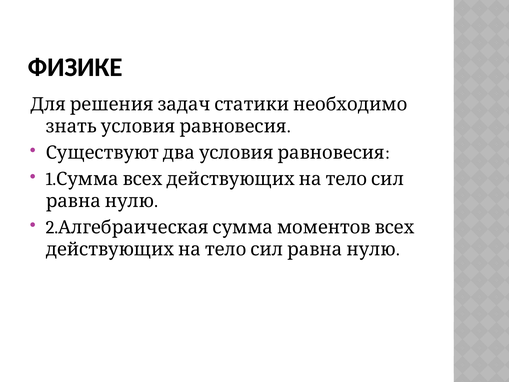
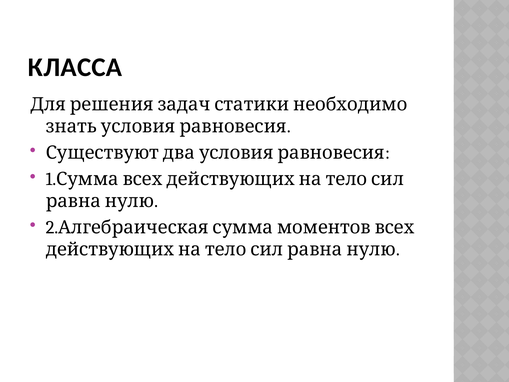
ФИЗИКЕ: ФИЗИКЕ -> КЛАССА
